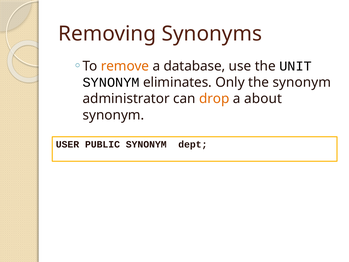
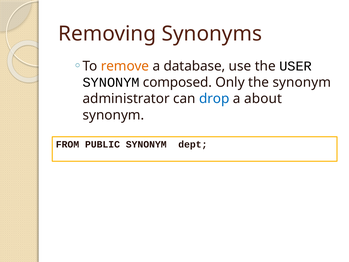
UNIT: UNIT -> USER
eliminates: eliminates -> composed
drop at (214, 99) colour: orange -> blue
USER: USER -> FROM
